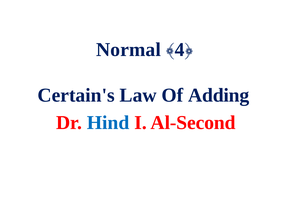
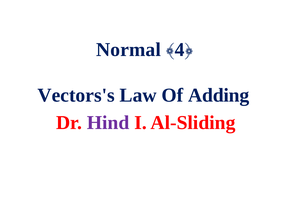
Certain's: Certain's -> Vectors's
Hind colour: blue -> purple
Al-Second: Al-Second -> Al-Sliding
